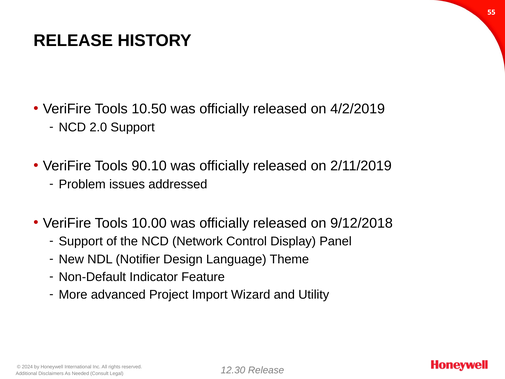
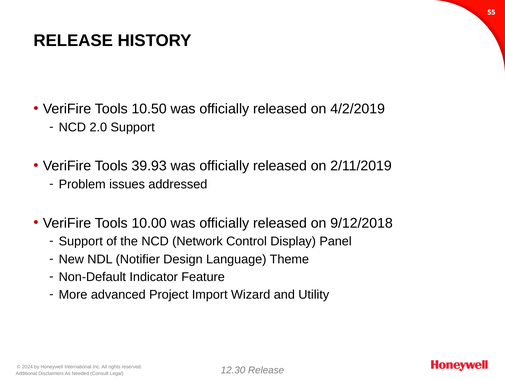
90.10: 90.10 -> 39.93
